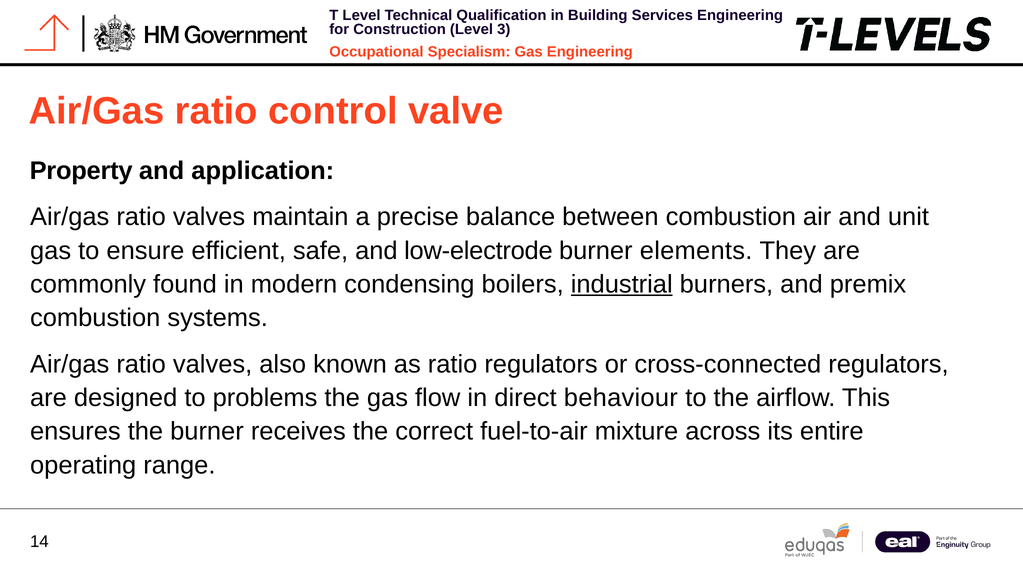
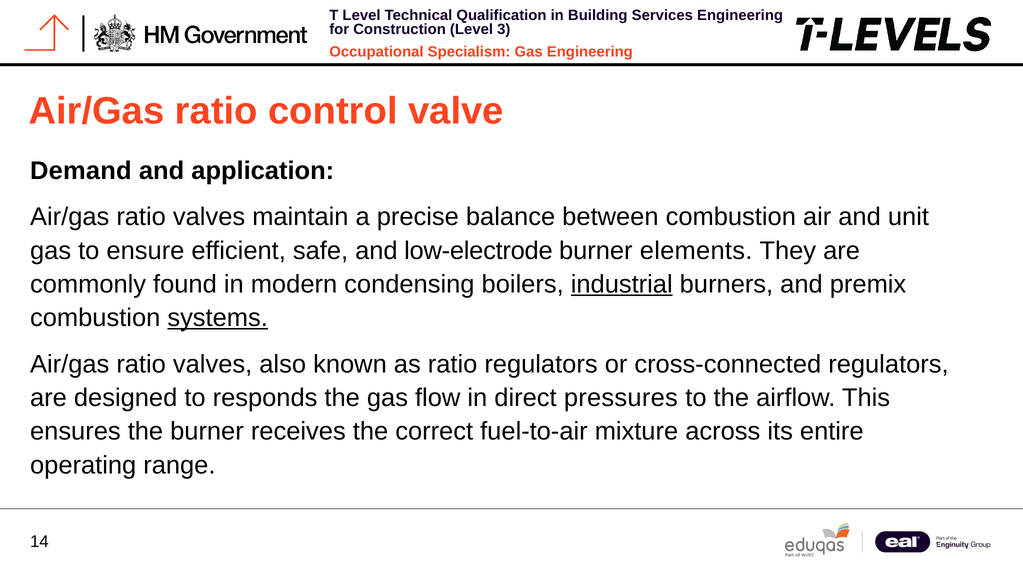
Property: Property -> Demand
systems underline: none -> present
problems: problems -> responds
behaviour: behaviour -> pressures
